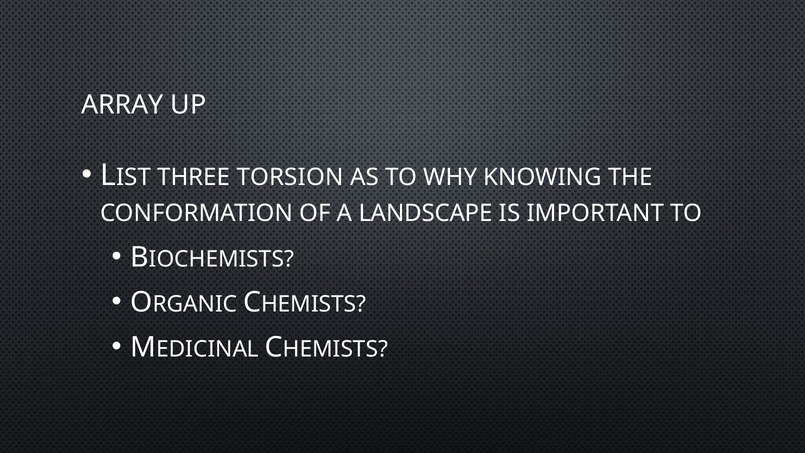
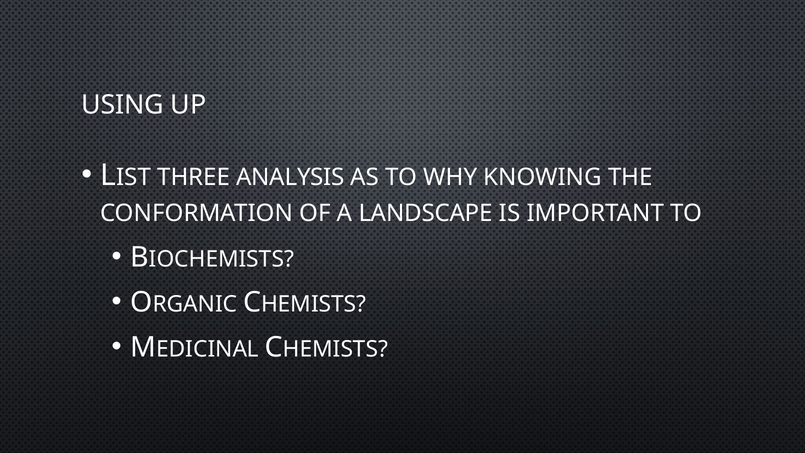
ARRAY: ARRAY -> USING
TORSION: TORSION -> ANALYSIS
